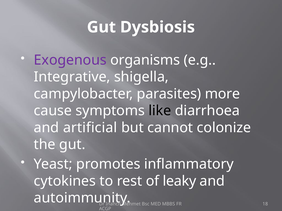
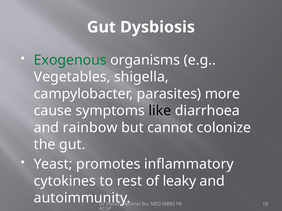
Exogenous colour: purple -> green
Integrative: Integrative -> Vegetables
artificial: artificial -> rainbow
